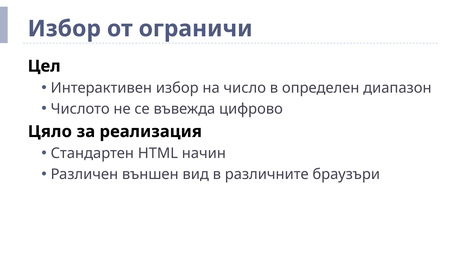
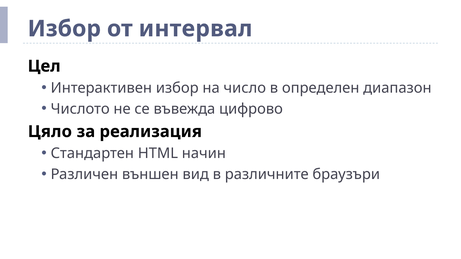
ограничи: ограничи -> интервал
